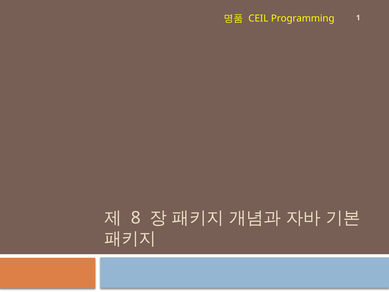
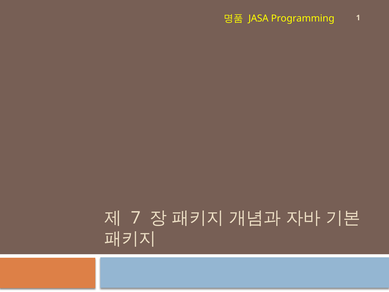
CEIL: CEIL -> JASA
8: 8 -> 7
